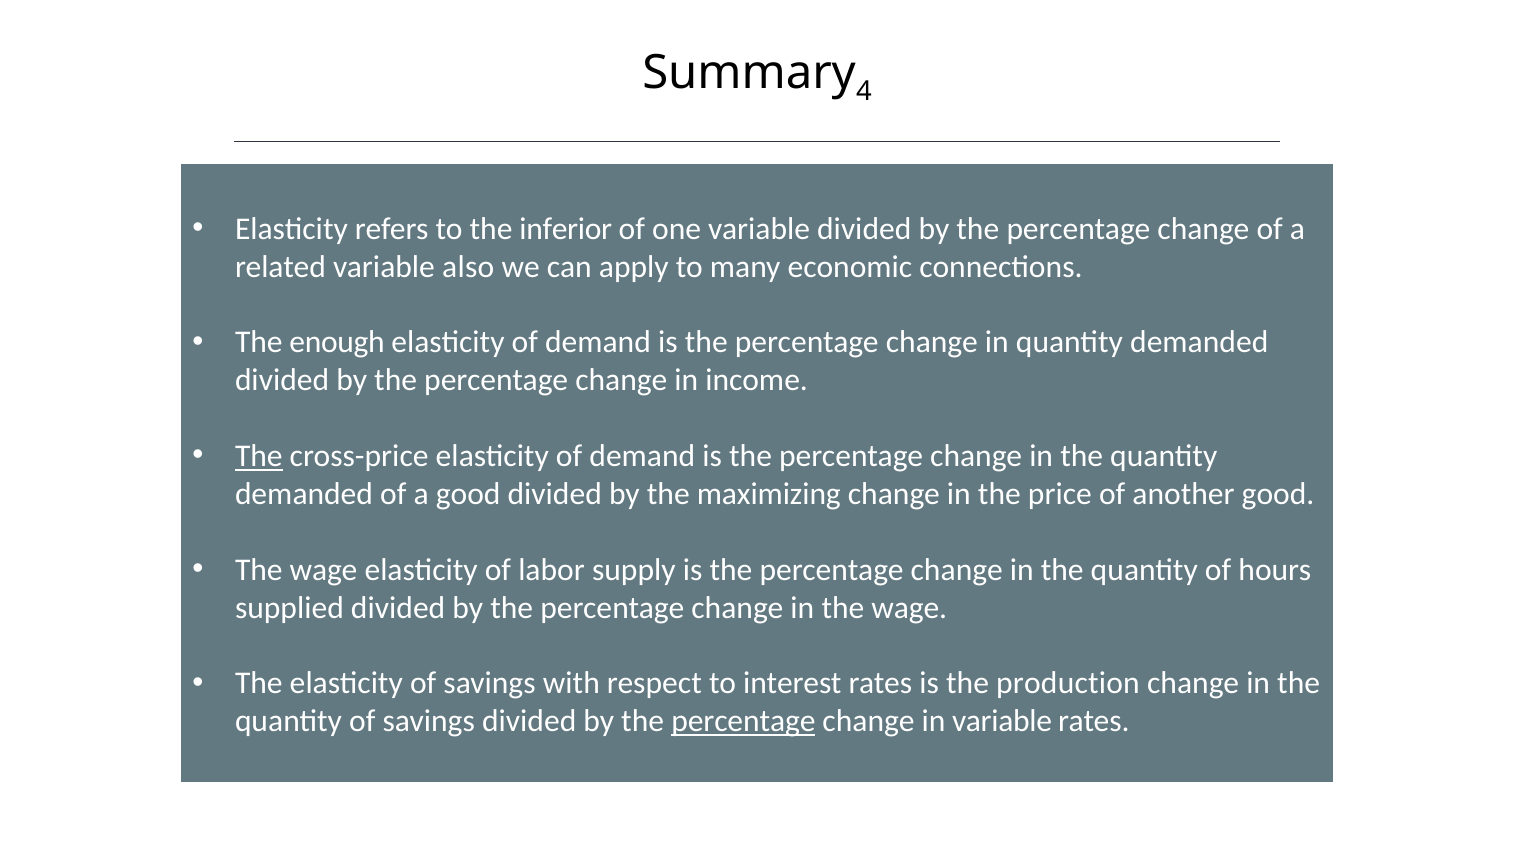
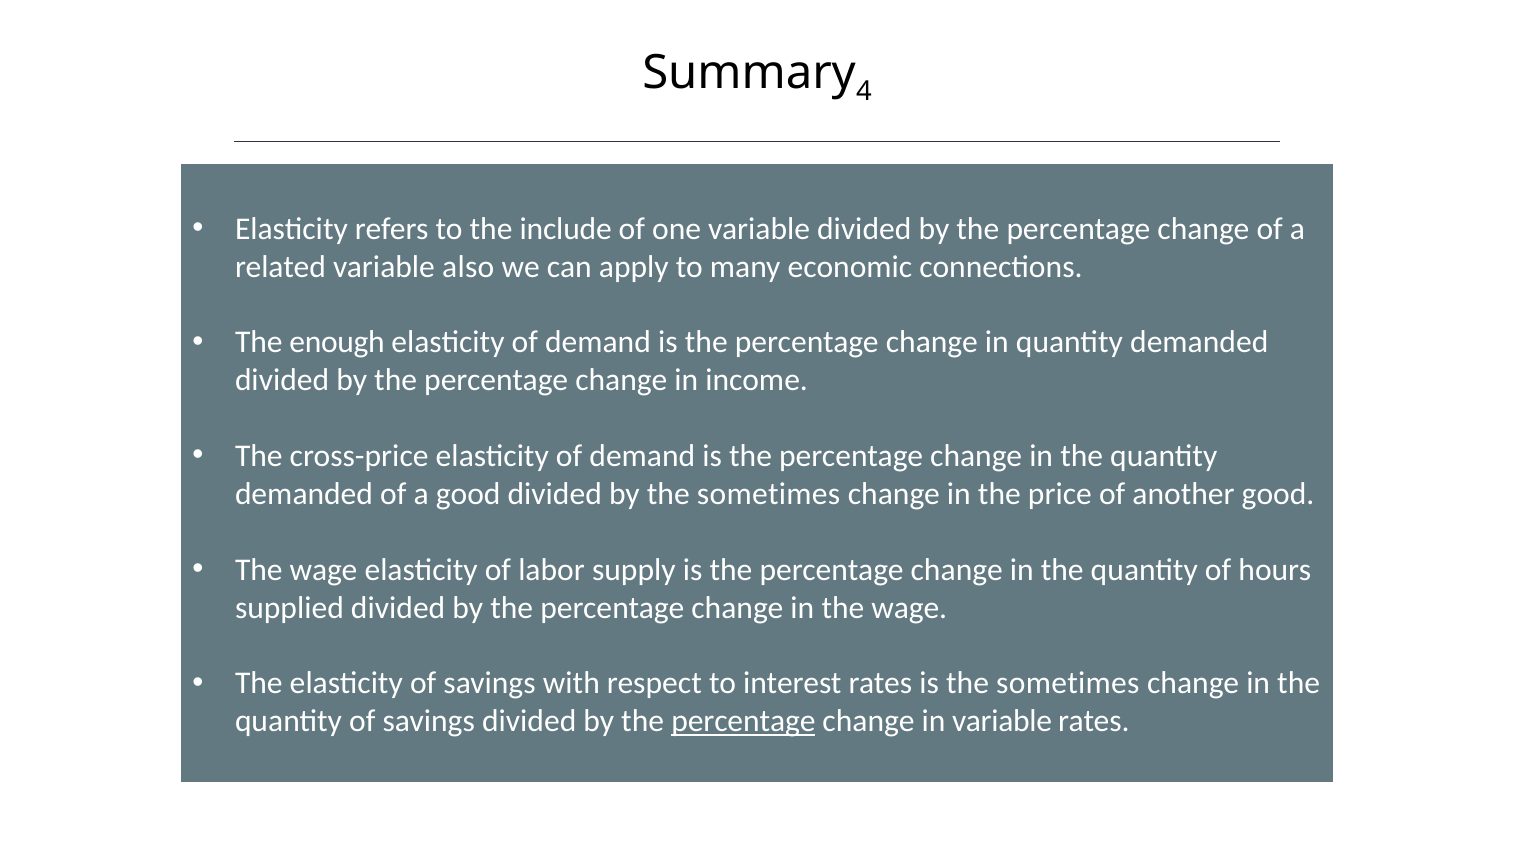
inferior: inferior -> include
The at (259, 456) underline: present -> none
by the maximizing: maximizing -> sometimes
is the production: production -> sometimes
